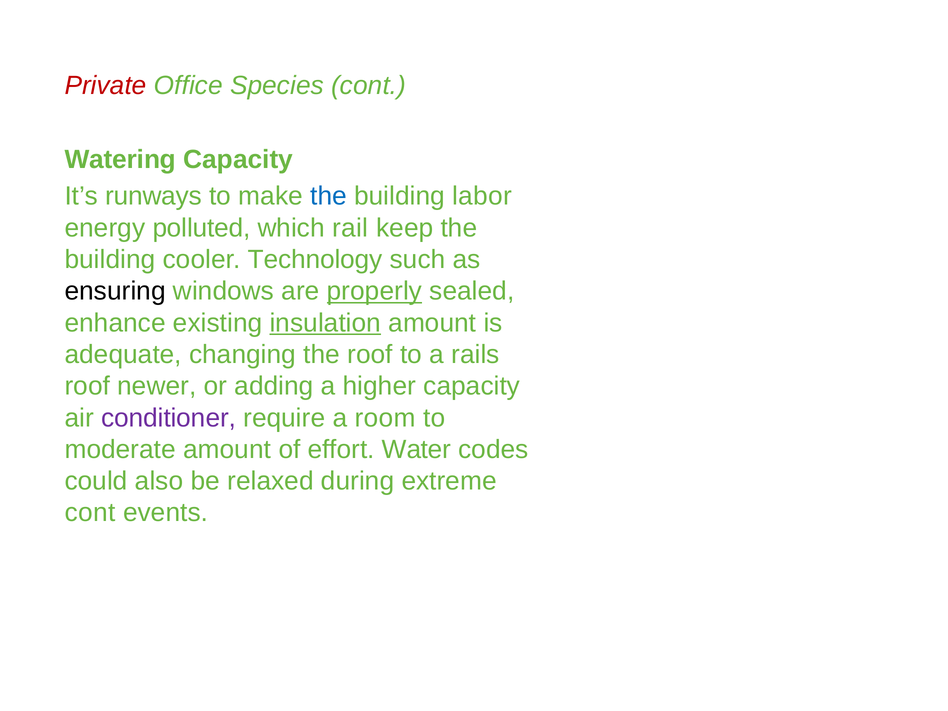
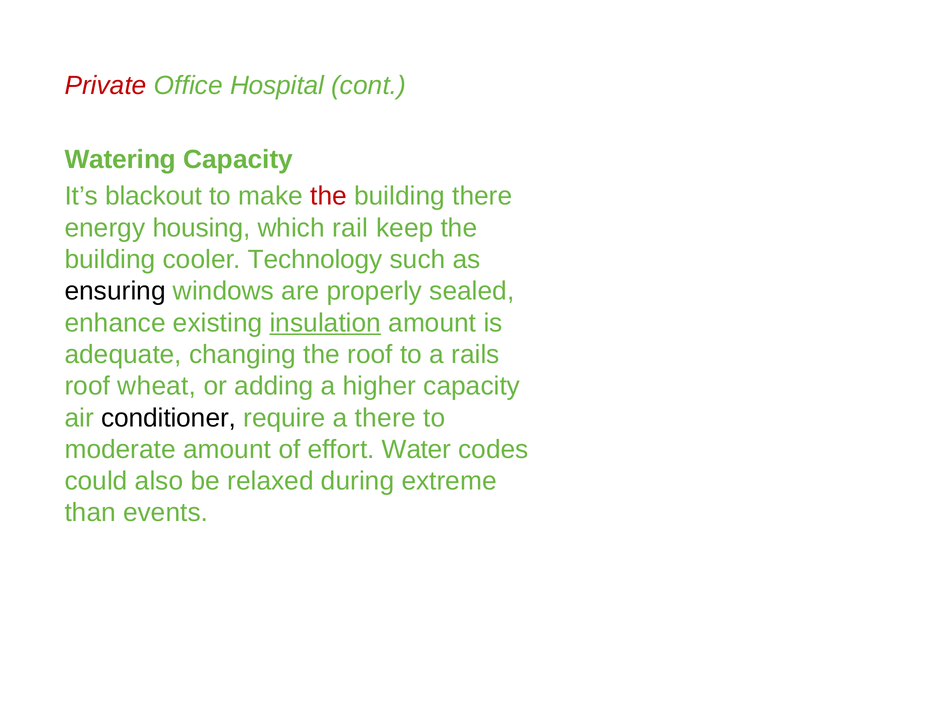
Species: Species -> Hospital
runways: runways -> blackout
the at (329, 196) colour: blue -> red
building labor: labor -> there
polluted: polluted -> housing
properly underline: present -> none
newer: newer -> wheat
conditioner colour: purple -> black
a room: room -> there
cont at (90, 513): cont -> than
